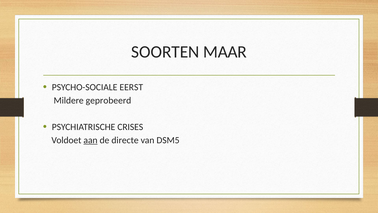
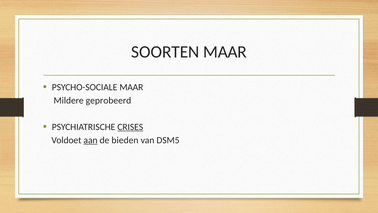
PSYCHO-SOCIALE EERST: EERST -> MAAR
CRISES underline: none -> present
directe: directe -> bieden
